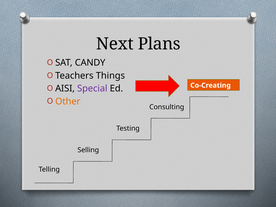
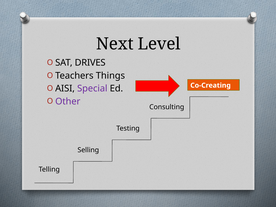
Plans: Plans -> Level
CANDY: CANDY -> DRIVES
Other colour: orange -> purple
